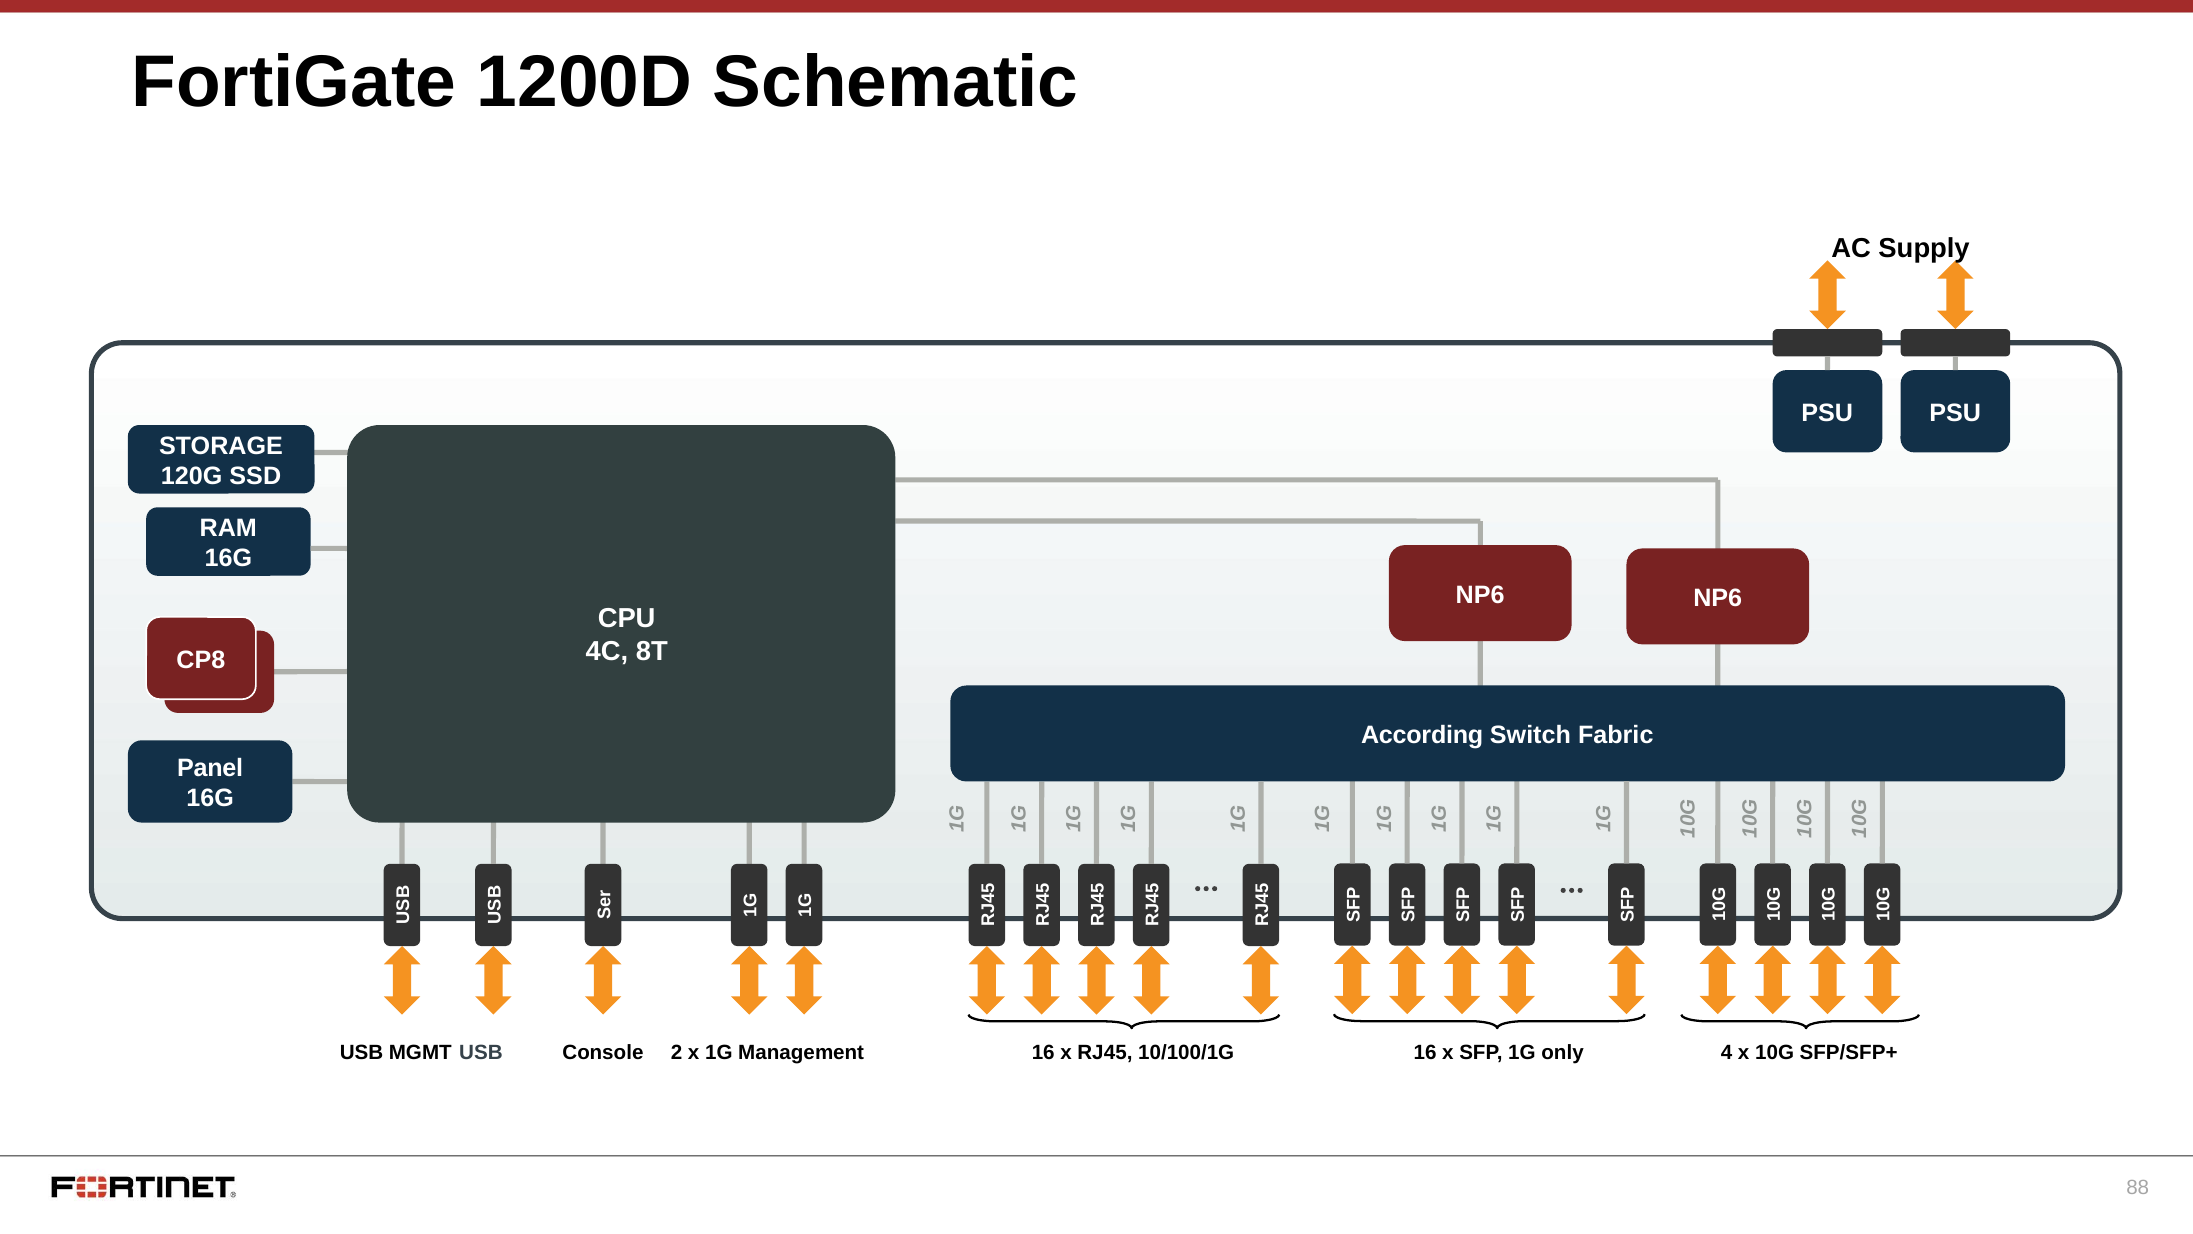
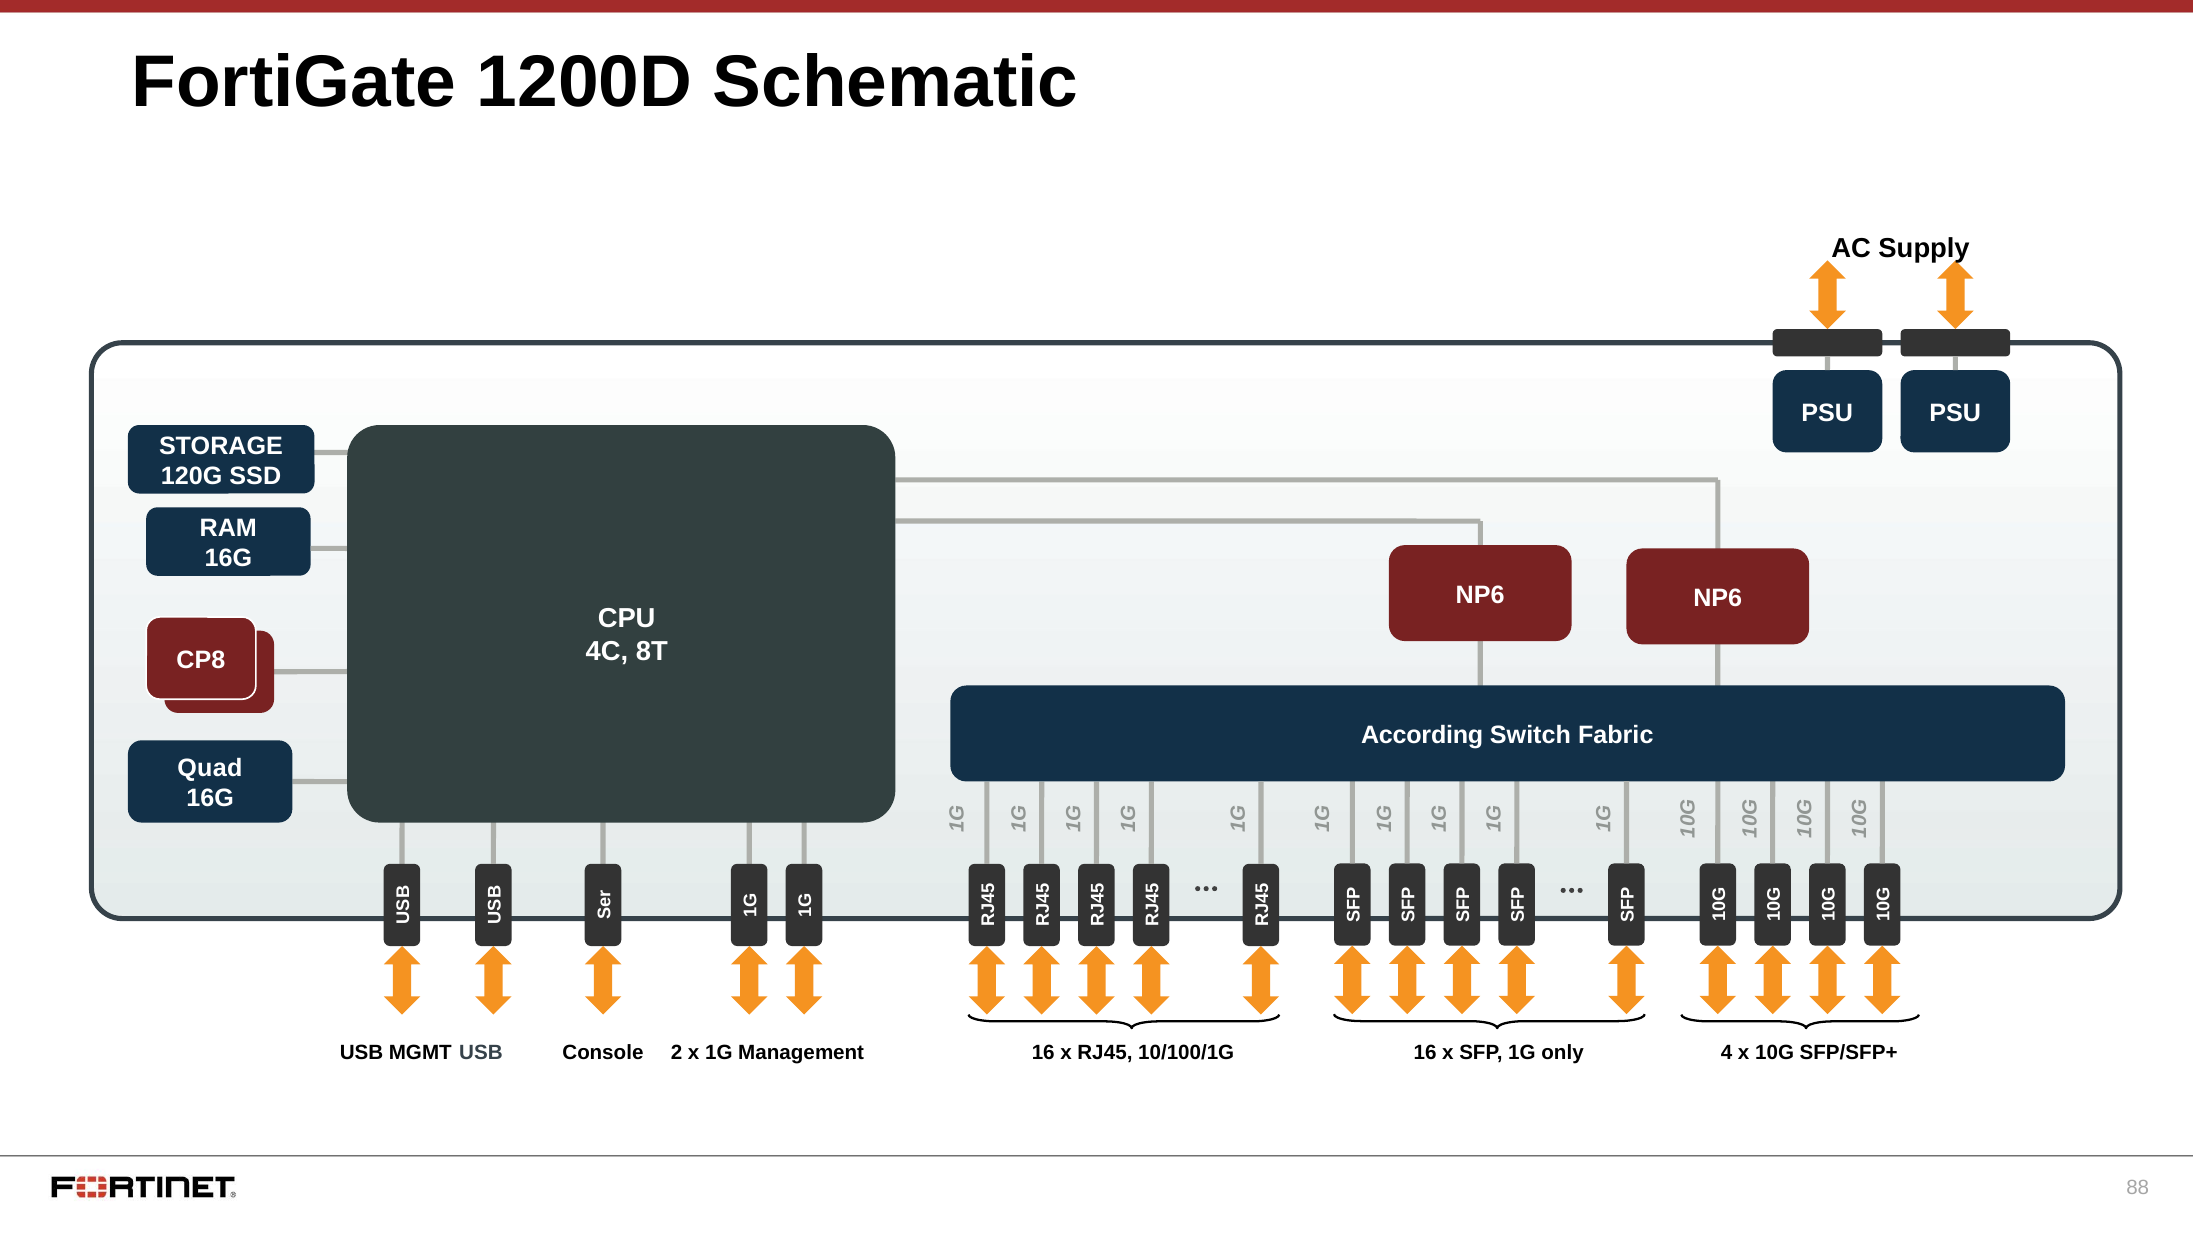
Panel: Panel -> Quad
